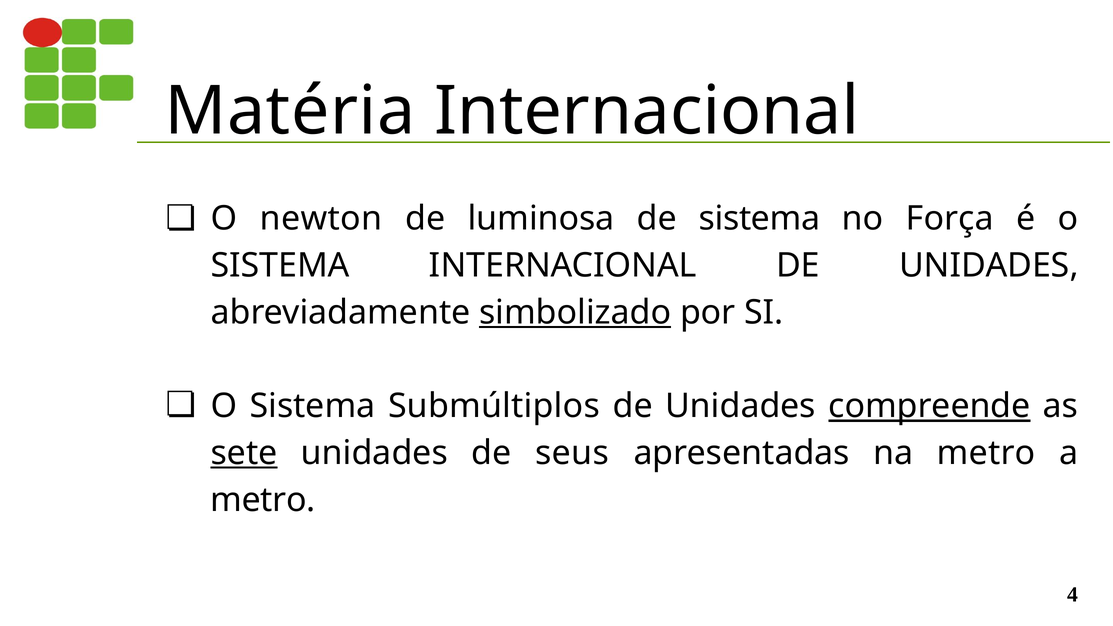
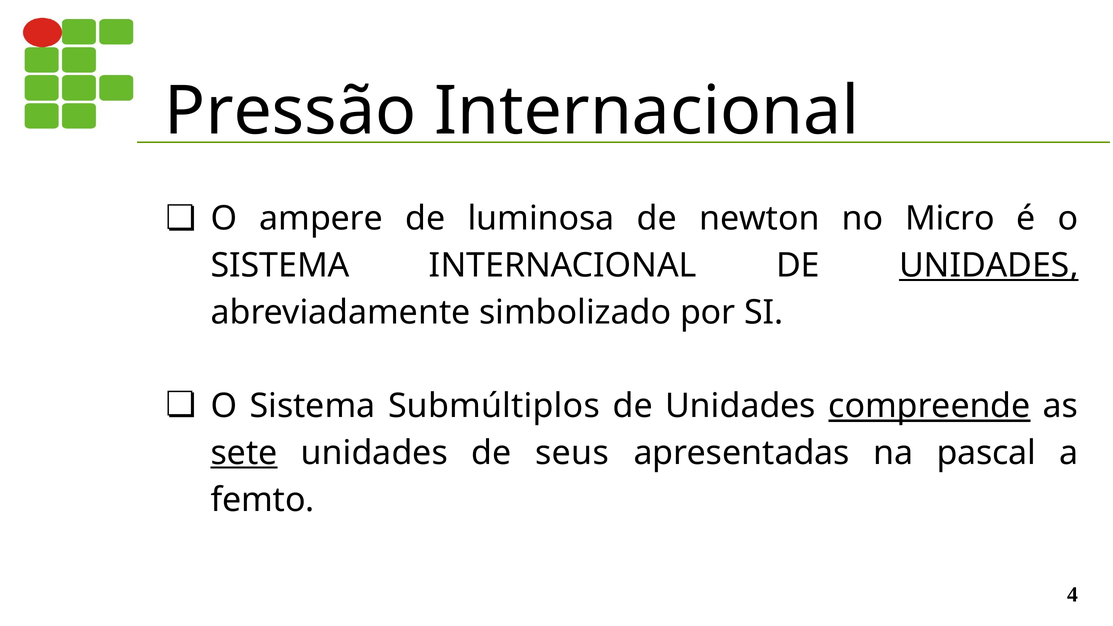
Matéria: Matéria -> Pressão
newton: newton -> ampere
de sistema: sistema -> newton
Força: Força -> Micro
UNIDADES at (989, 266) underline: none -> present
simbolizado underline: present -> none
na metro: metro -> pascal
metro at (263, 500): metro -> femto
